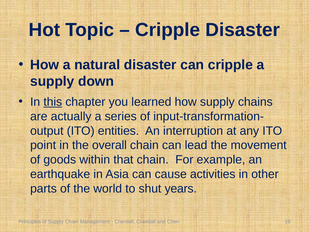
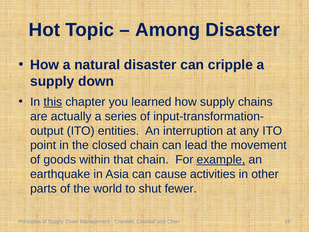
Cripple at (168, 30): Cripple -> Among
overall: overall -> closed
example underline: none -> present
years: years -> fewer
